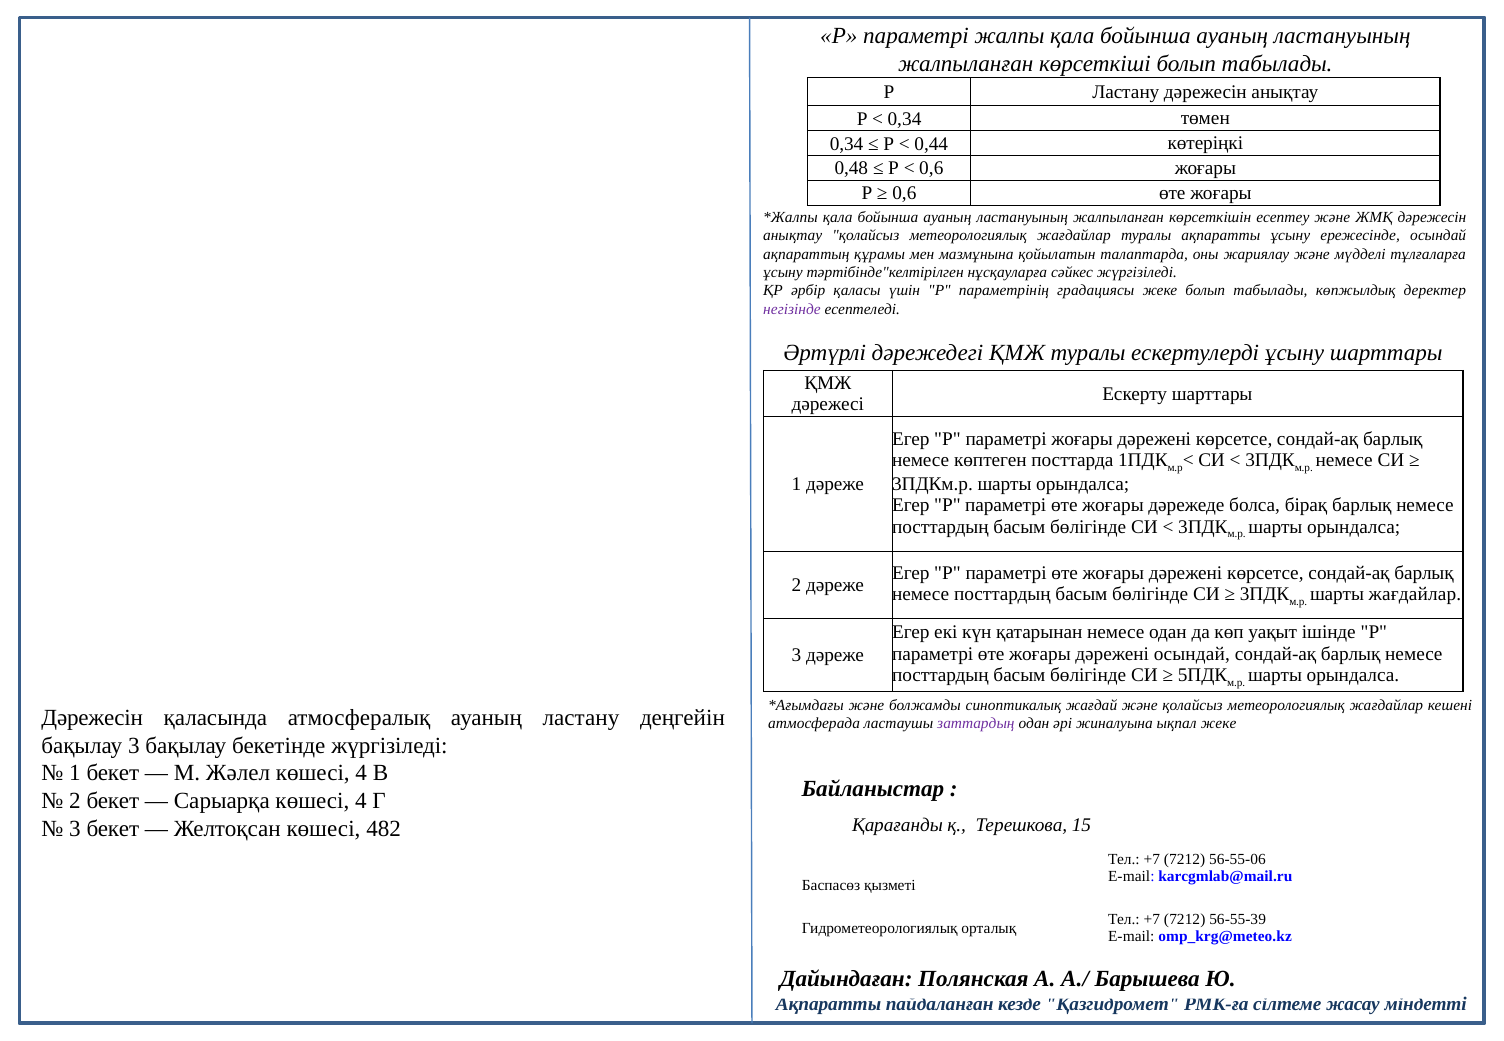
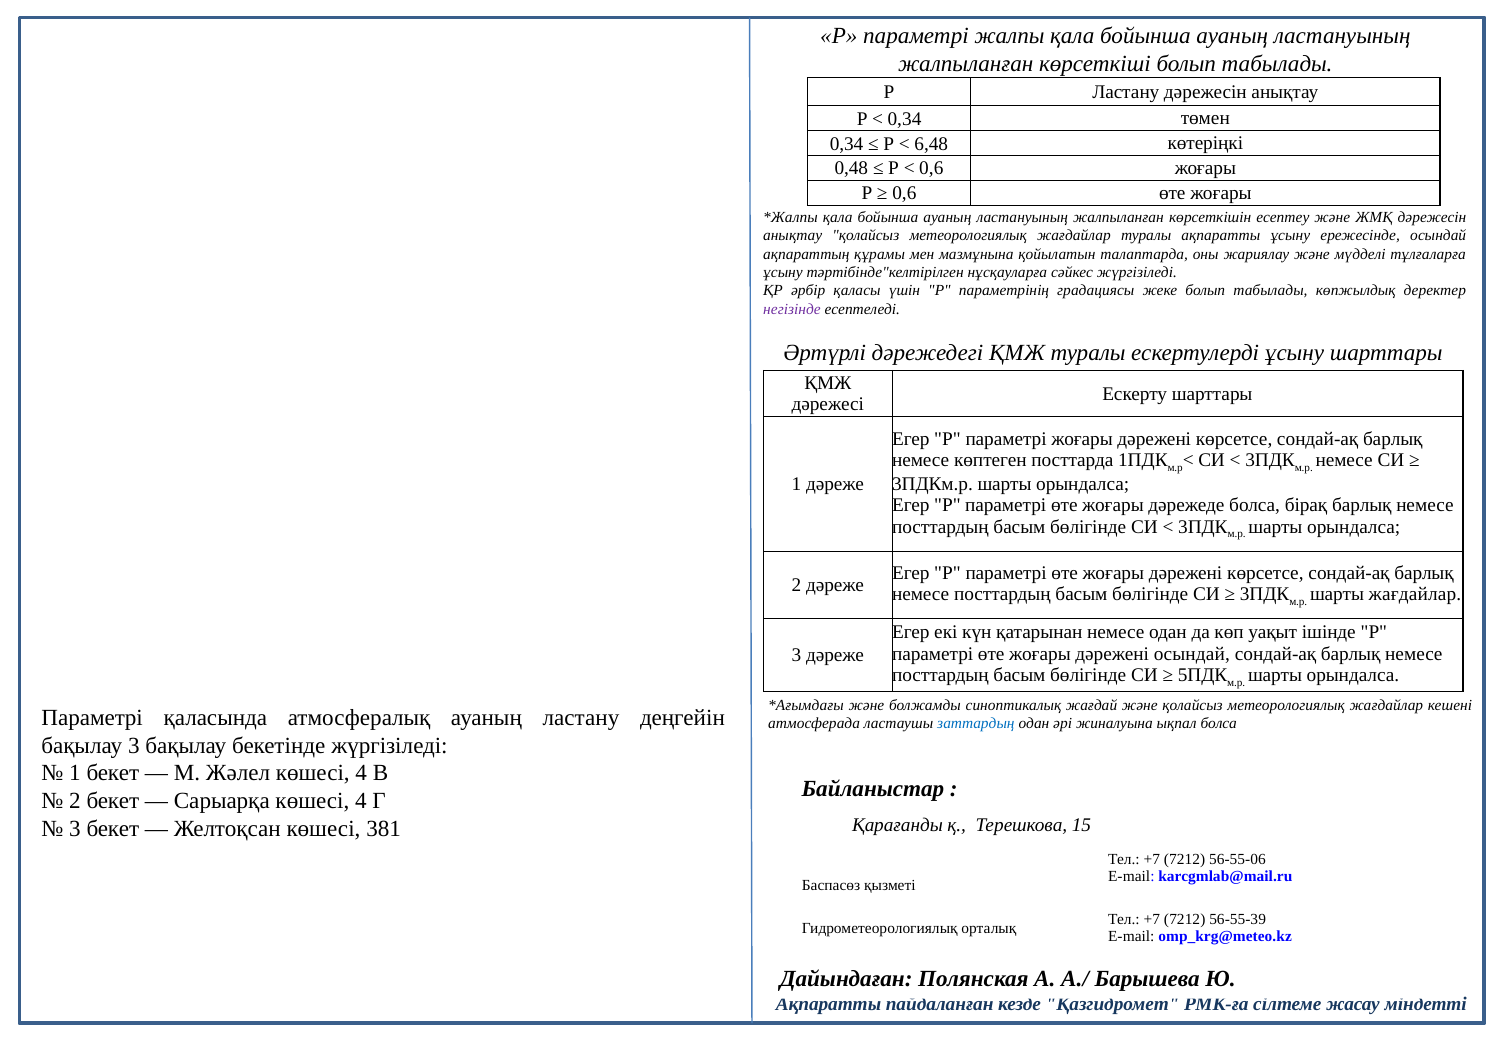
0,44: 0,44 -> 6,48
Дәрежесін at (92, 718): Дәрежесін -> Параметрі
заттардың colour: purple -> blue
ықпал жеке: жеке -> болса
482: 482 -> 381
